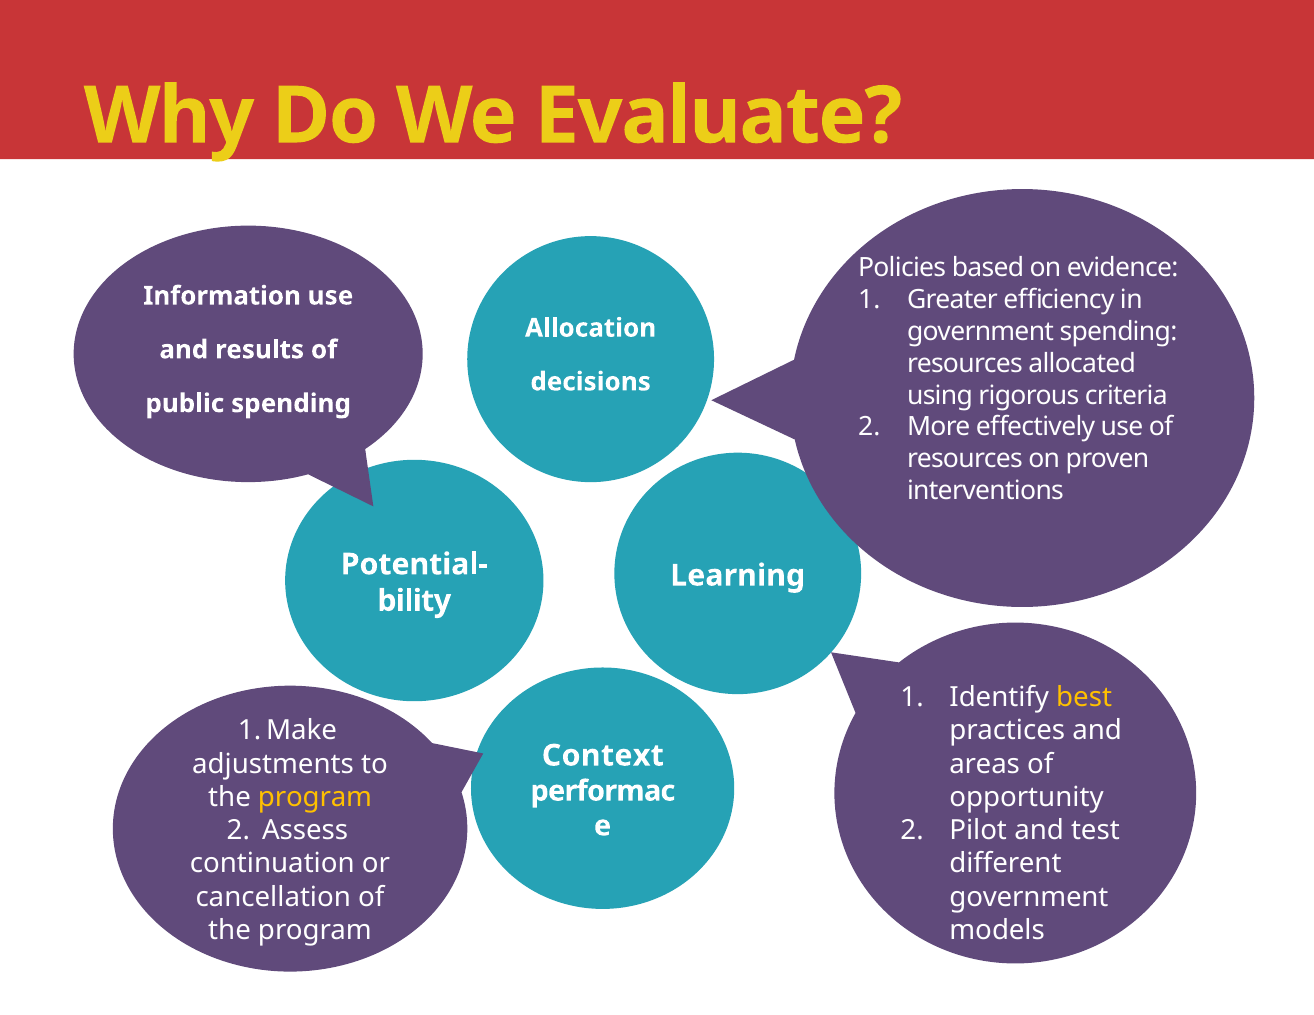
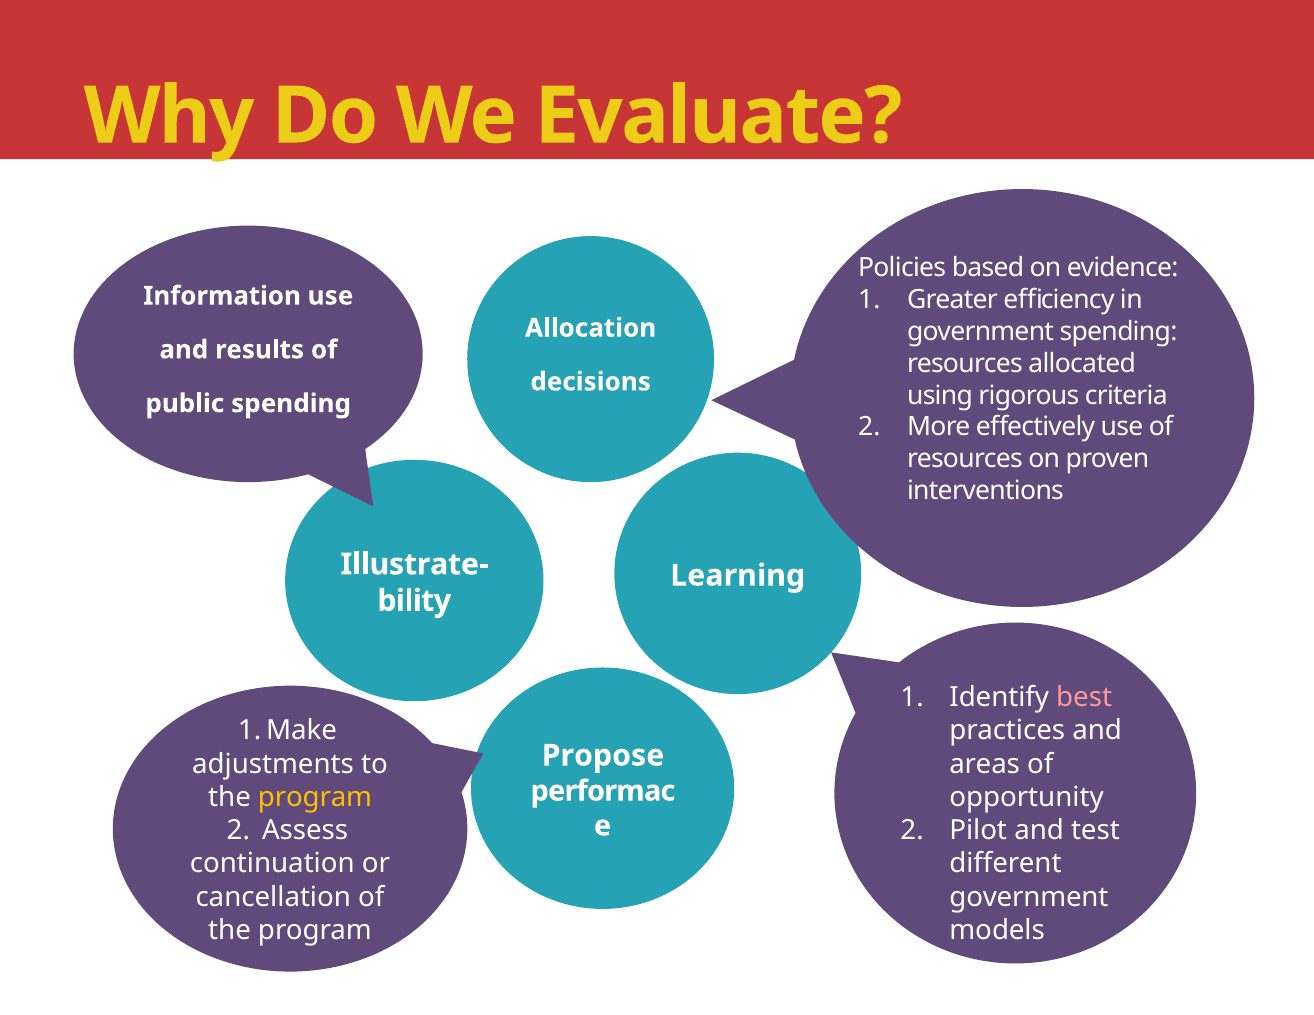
Potential-: Potential- -> Illustrate-
best colour: yellow -> pink
Context: Context -> Propose
